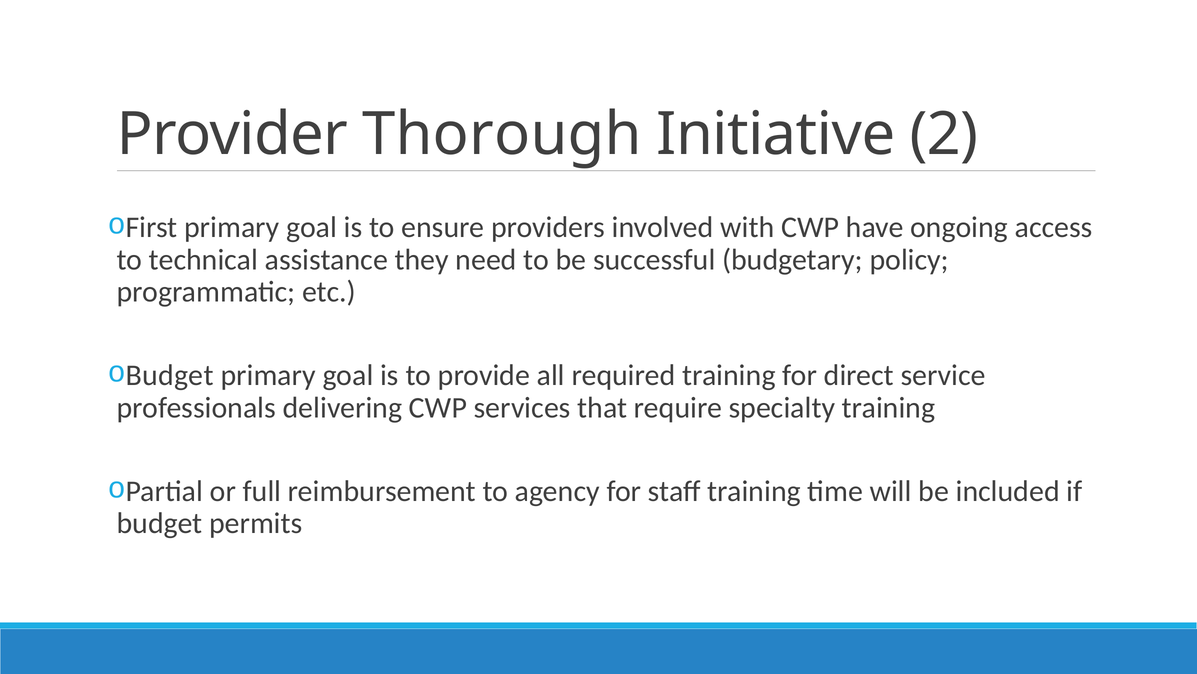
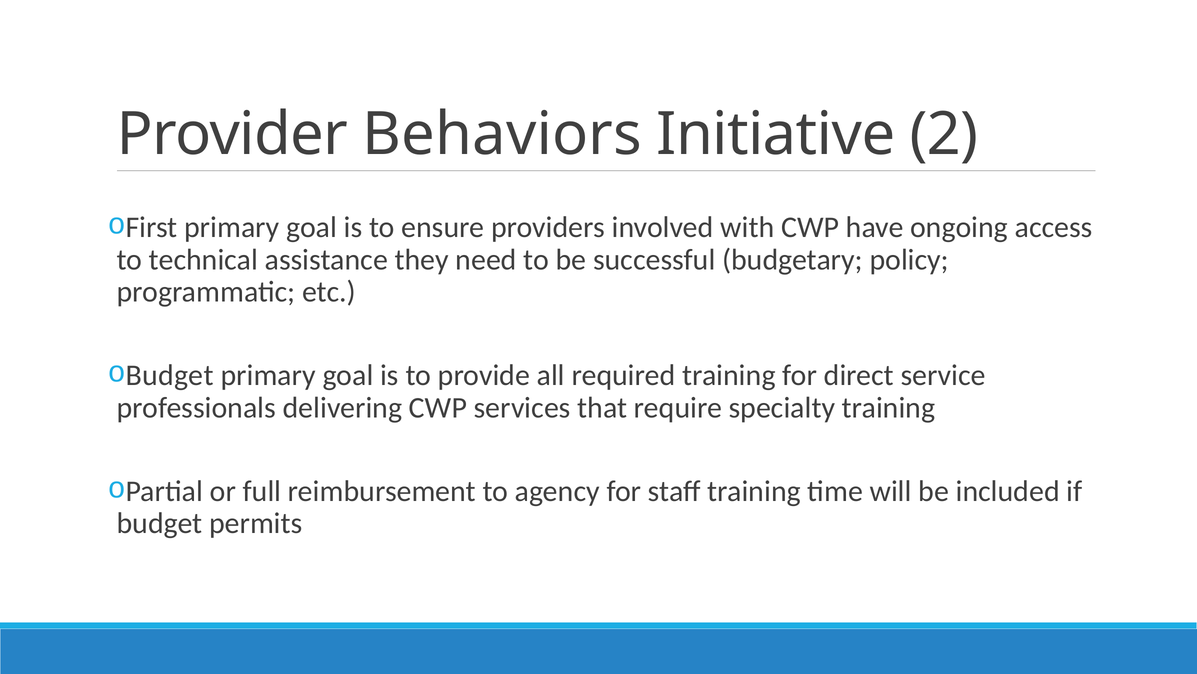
Thorough: Thorough -> Behaviors
